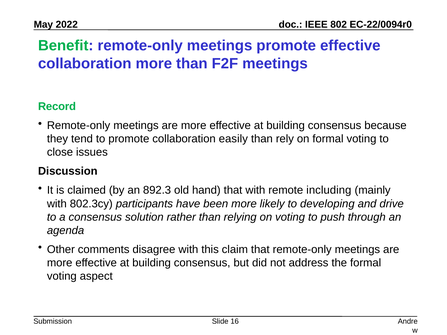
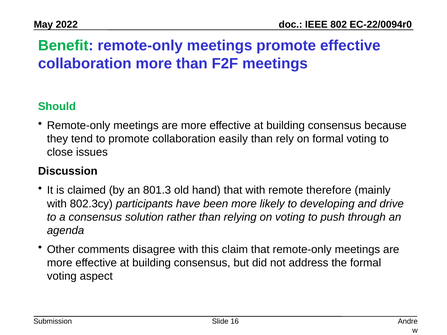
Record: Record -> Should
892.3: 892.3 -> 801.3
including: including -> therefore
